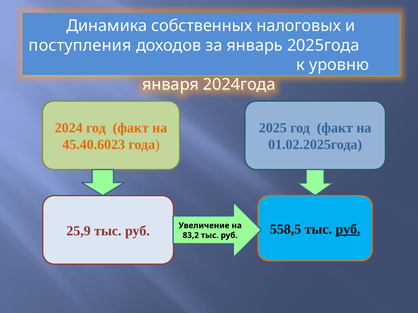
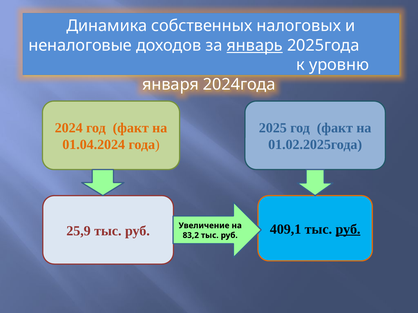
поступления: поступления -> неналоговые
январь underline: none -> present
45.40.6023: 45.40.6023 -> 01.04.2024
558,5: 558,5 -> 409,1
